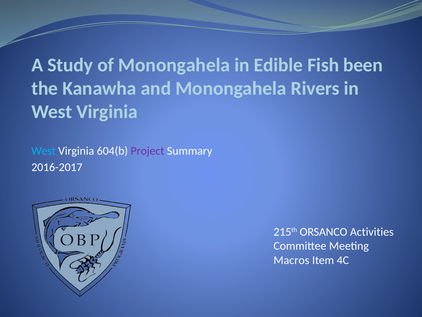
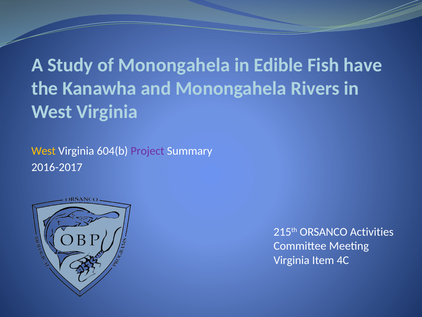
been: been -> have
West at (43, 151) colour: light blue -> yellow
Macros at (291, 260): Macros -> Virginia
